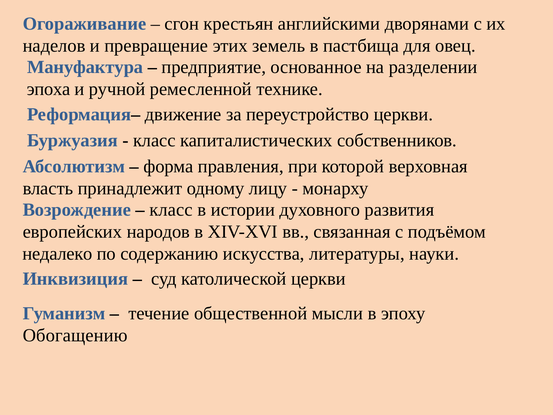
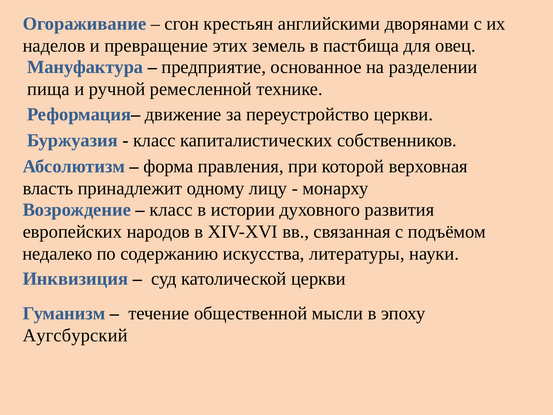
эпоха: эпоха -> пища
Обогащению: Обогащению -> Аугсбурский
